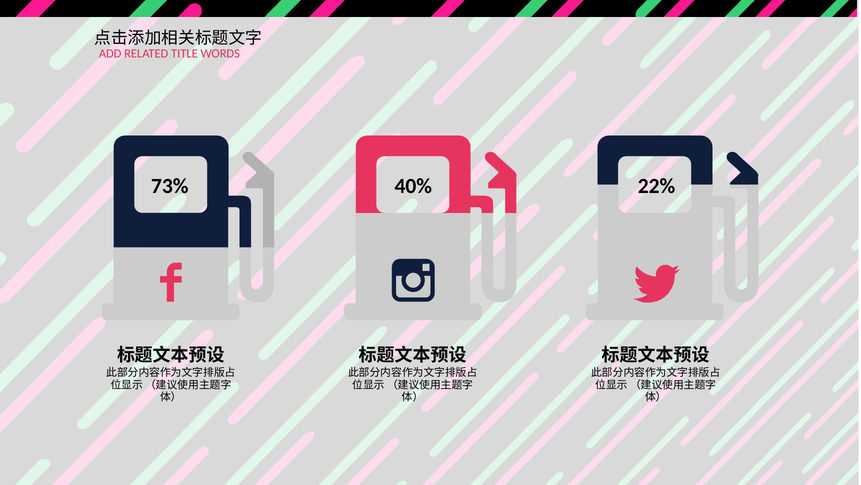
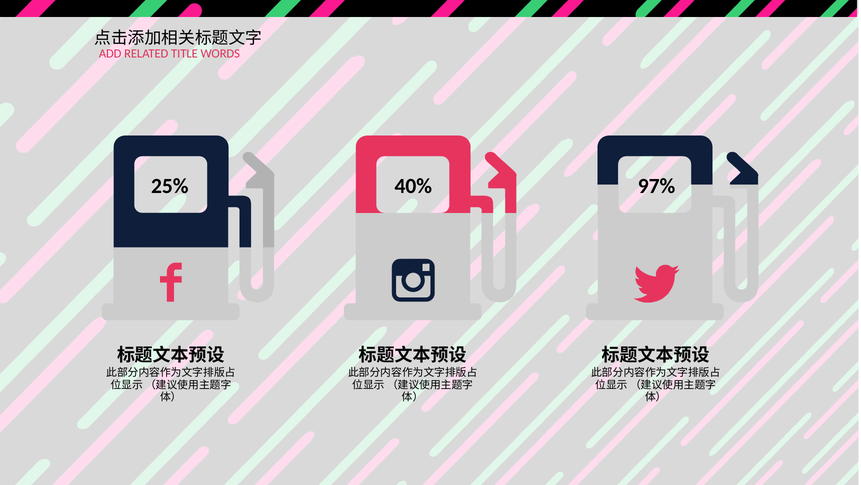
73%: 73% -> 25%
22%: 22% -> 97%
